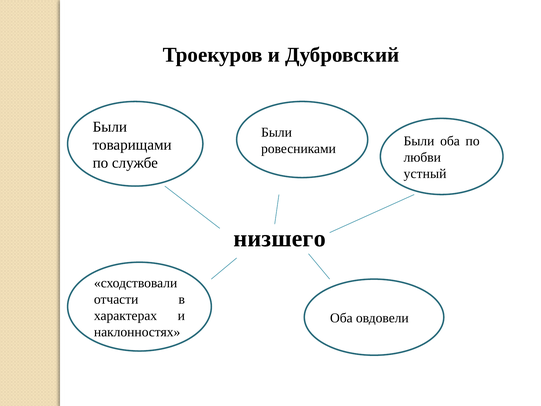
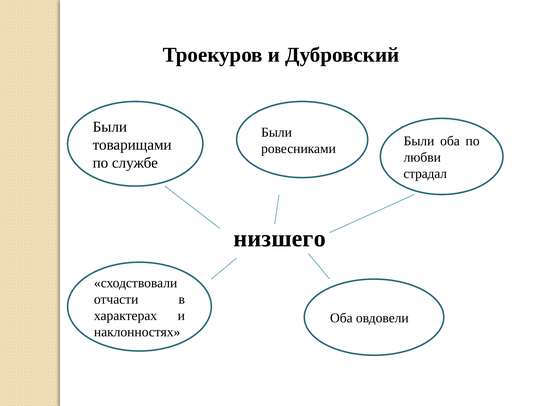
устный: устный -> страдал
